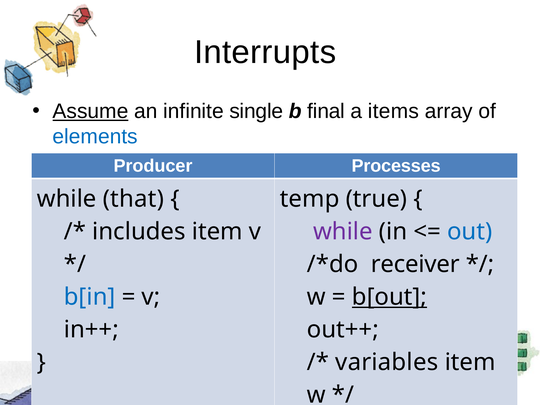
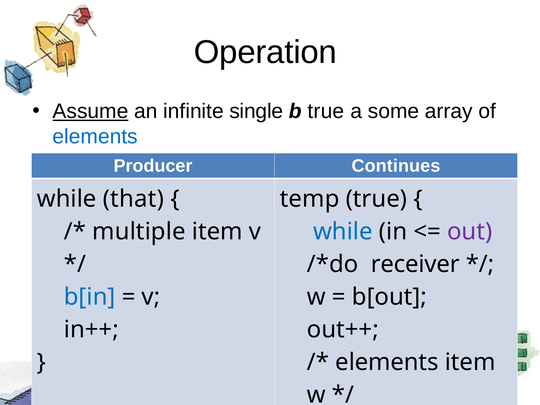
Interrupts: Interrupts -> Operation
b final: final -> true
items: items -> some
Processes: Processes -> Continues
includes: includes -> multiple
while at (343, 232) colour: purple -> blue
out colour: blue -> purple
b[out underline: present -> none
variables at (387, 362): variables -> elements
